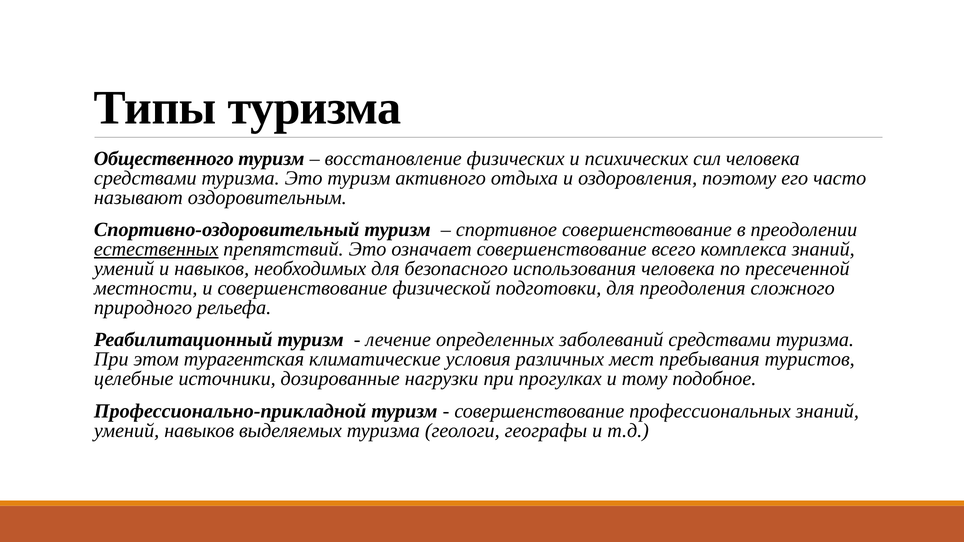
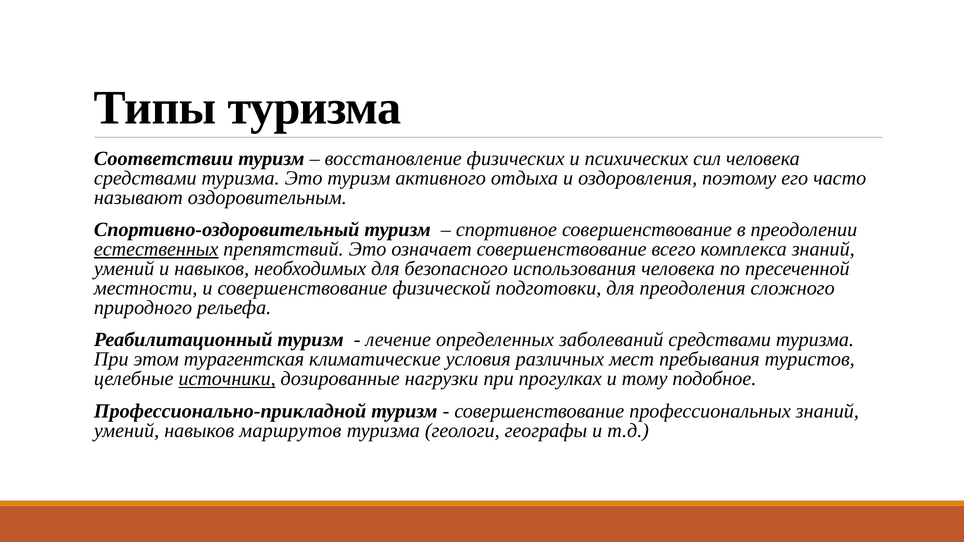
Общественного: Общественного -> Соответствии
источники underline: none -> present
выделяемых: выделяемых -> маршрутов
